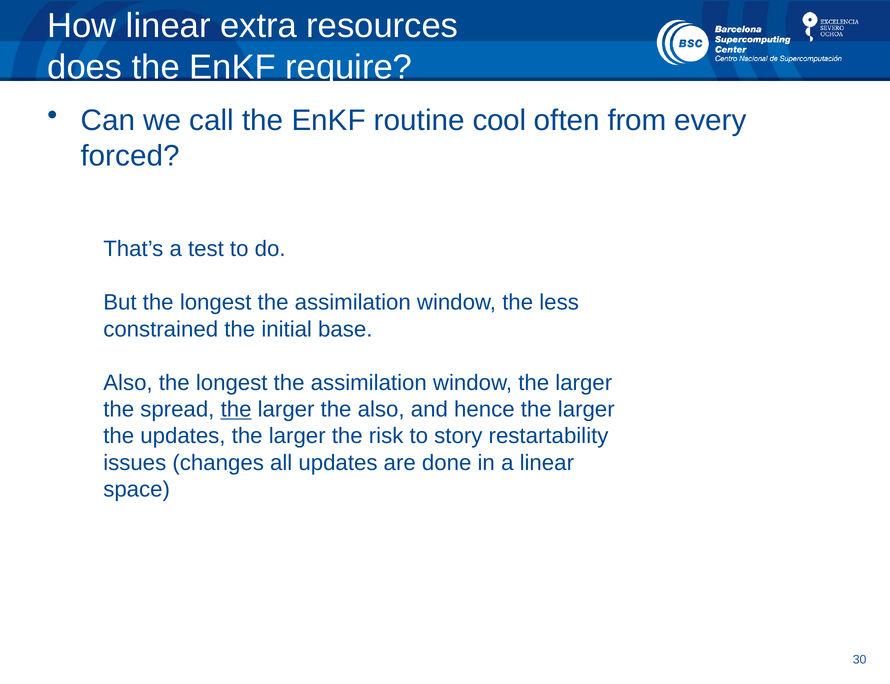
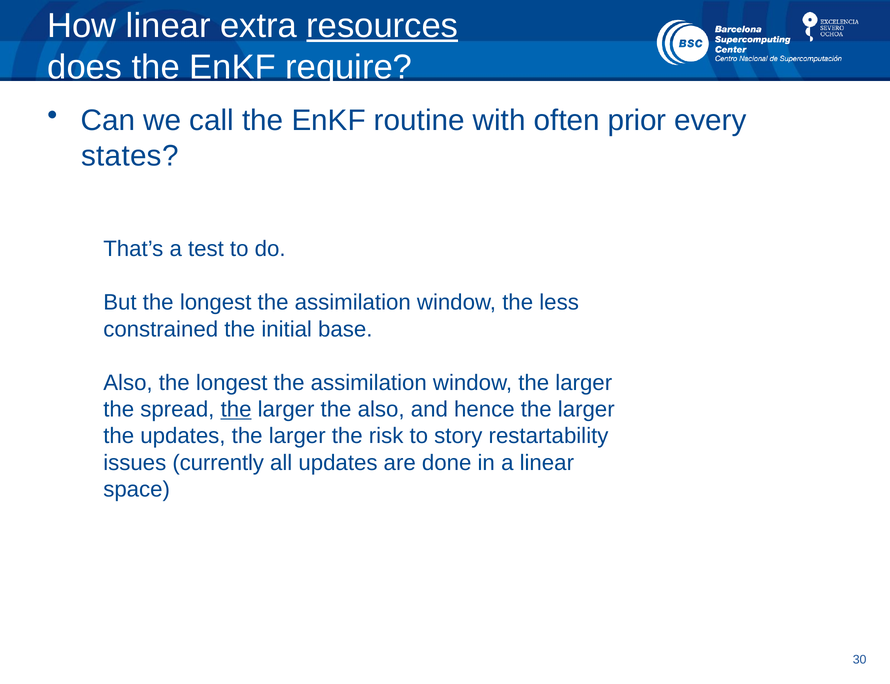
resources underline: none -> present
cool: cool -> with
from: from -> prior
forced: forced -> states
changes: changes -> currently
